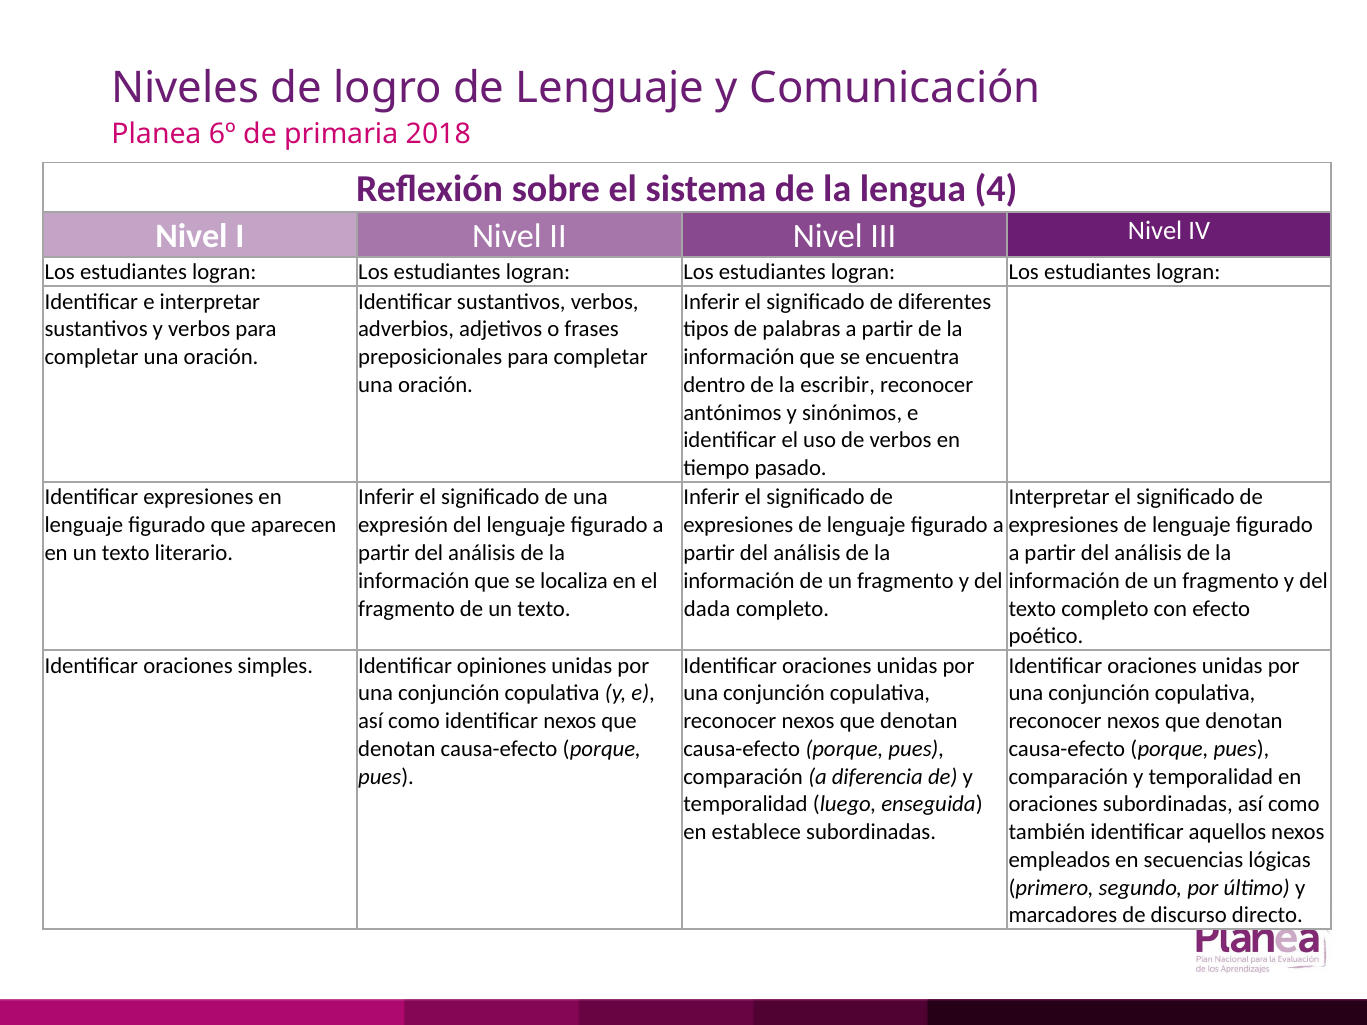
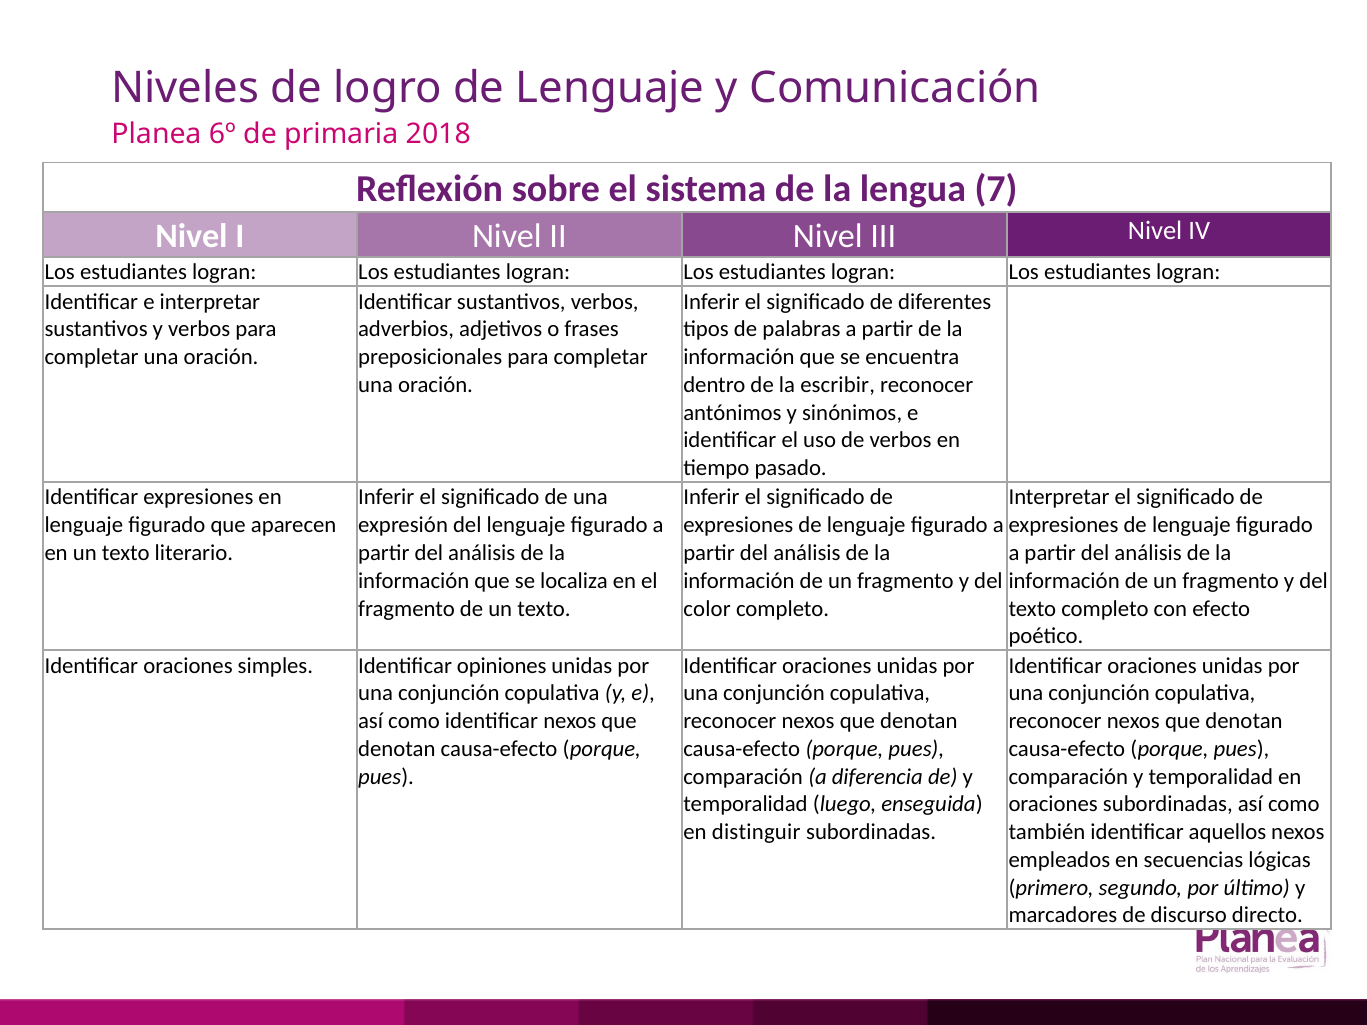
4: 4 -> 7
dada: dada -> color
establece: establece -> distinguir
